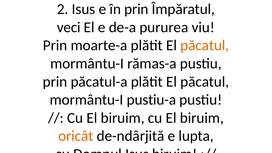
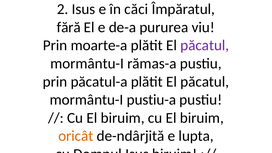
în prin: prin -> căci
veci: veci -> fără
păcatul at (205, 45) colour: orange -> purple
